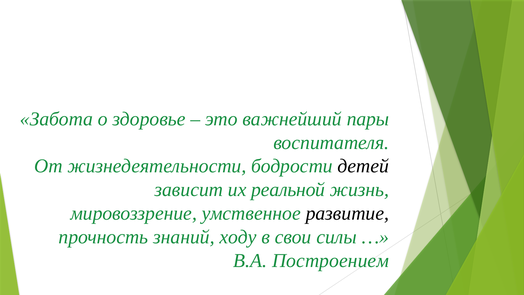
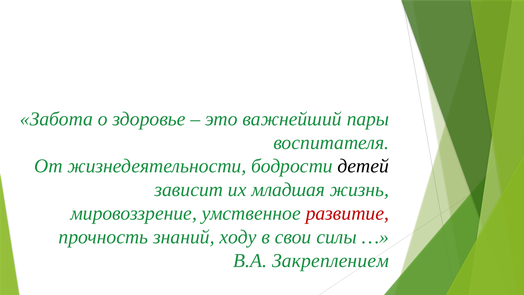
реальной: реальной -> младшая
развитие colour: black -> red
Построением: Построением -> Закреплением
